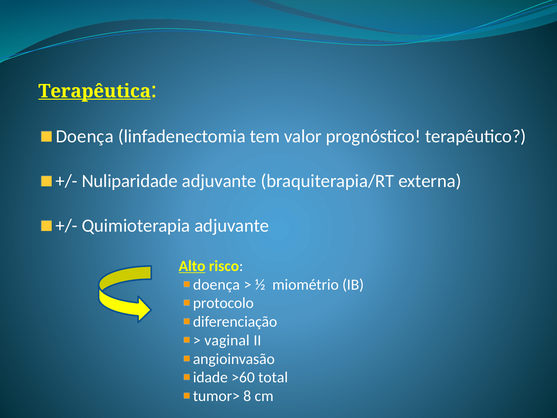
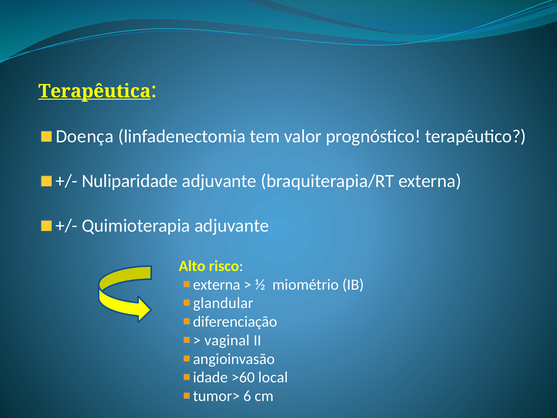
Alto underline: present -> none
doença at (216, 284): doença -> externa
protocolo: protocolo -> glandular
total: total -> local
8: 8 -> 6
